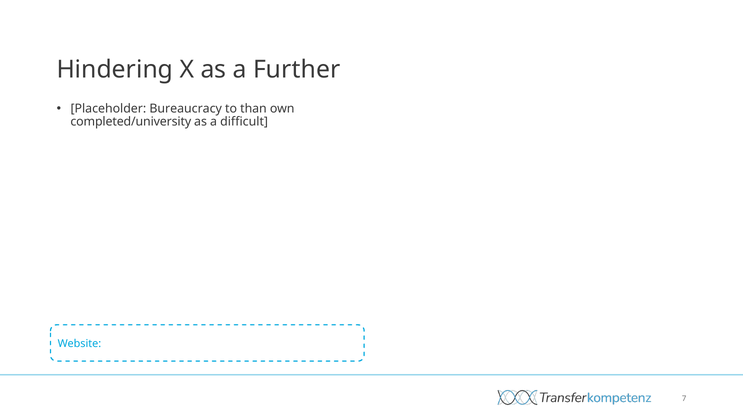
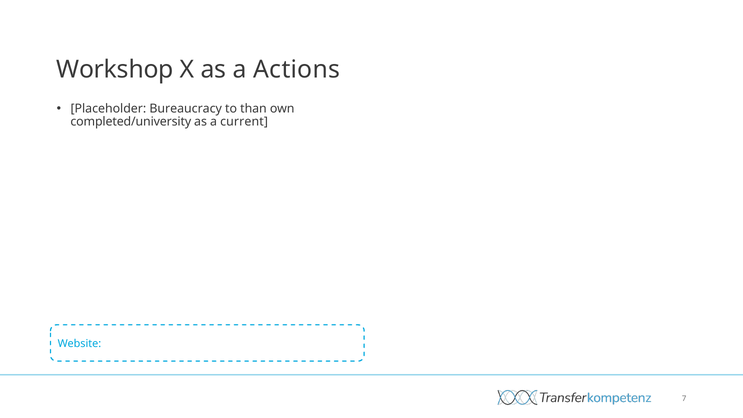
Hindering: Hindering -> Workshop
Further: Further -> Actions
difficult: difficult -> current
